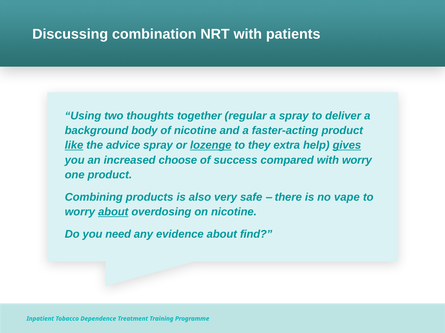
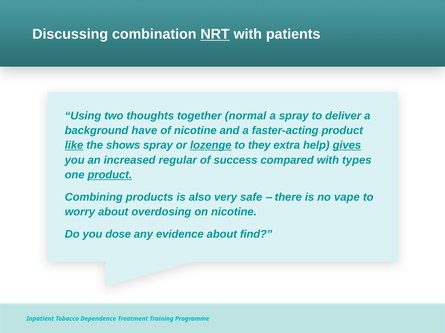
NRT underline: none -> present
regular: regular -> normal
body: body -> have
advice: advice -> shows
choose: choose -> regular
with worry: worry -> types
product at (110, 175) underline: none -> present
about at (113, 212) underline: present -> none
need: need -> dose
